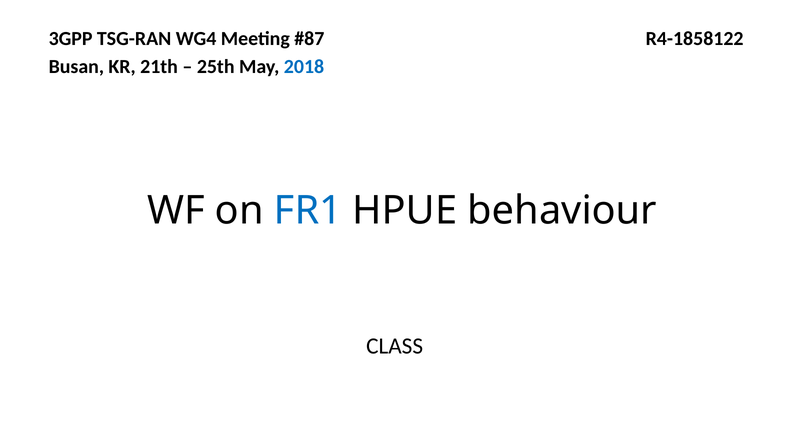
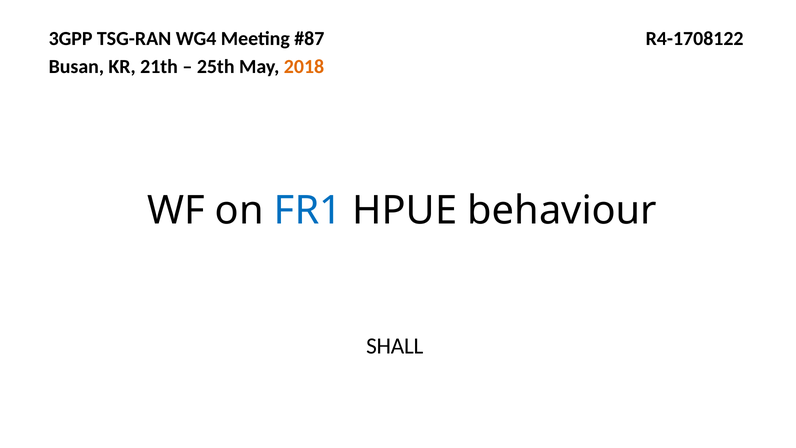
R4-1858122: R4-1858122 -> R4-1708122
2018 colour: blue -> orange
CLASS: CLASS -> SHALL
